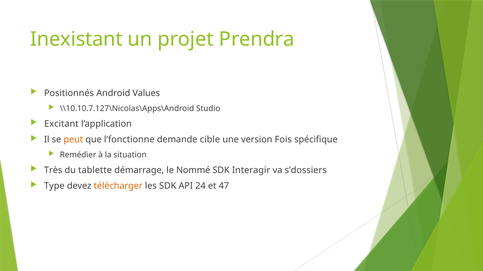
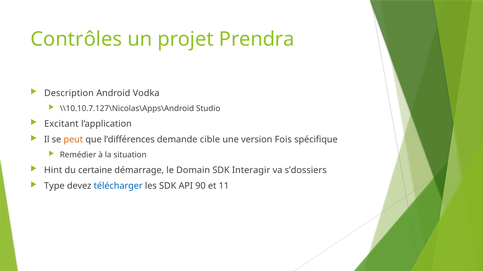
Inexistant: Inexistant -> Contrôles
Positionnés: Positionnés -> Description
Values: Values -> Vodka
l’fonctionne: l’fonctionne -> l’différences
Très: Très -> Hint
tablette: tablette -> certaine
Nommé: Nommé -> Domain
télécharger colour: orange -> blue
24: 24 -> 90
47: 47 -> 11
